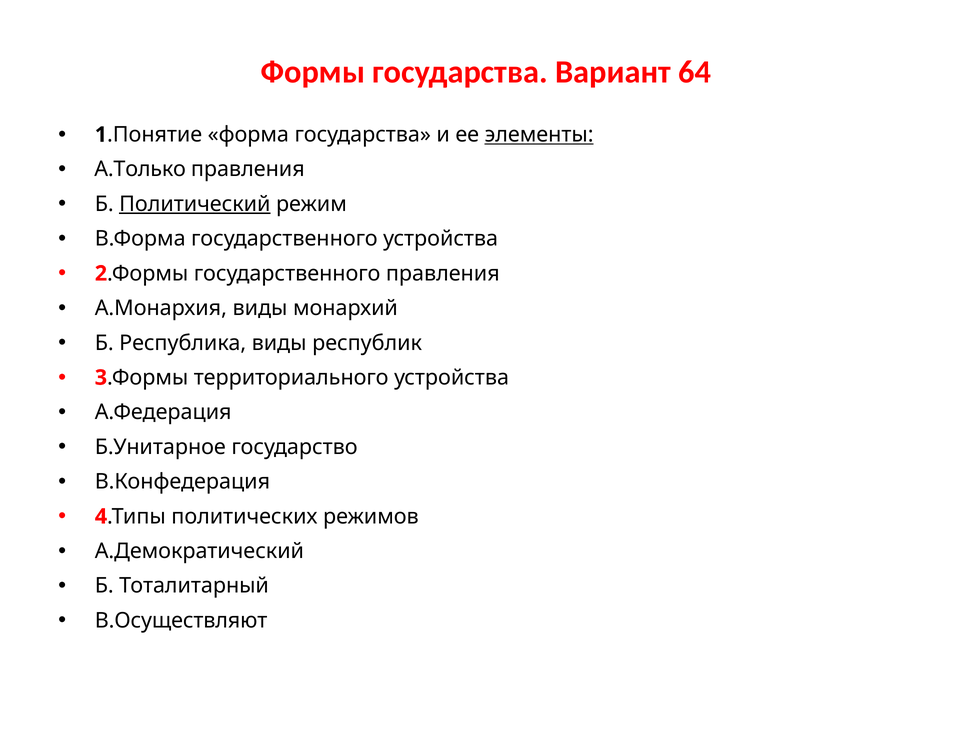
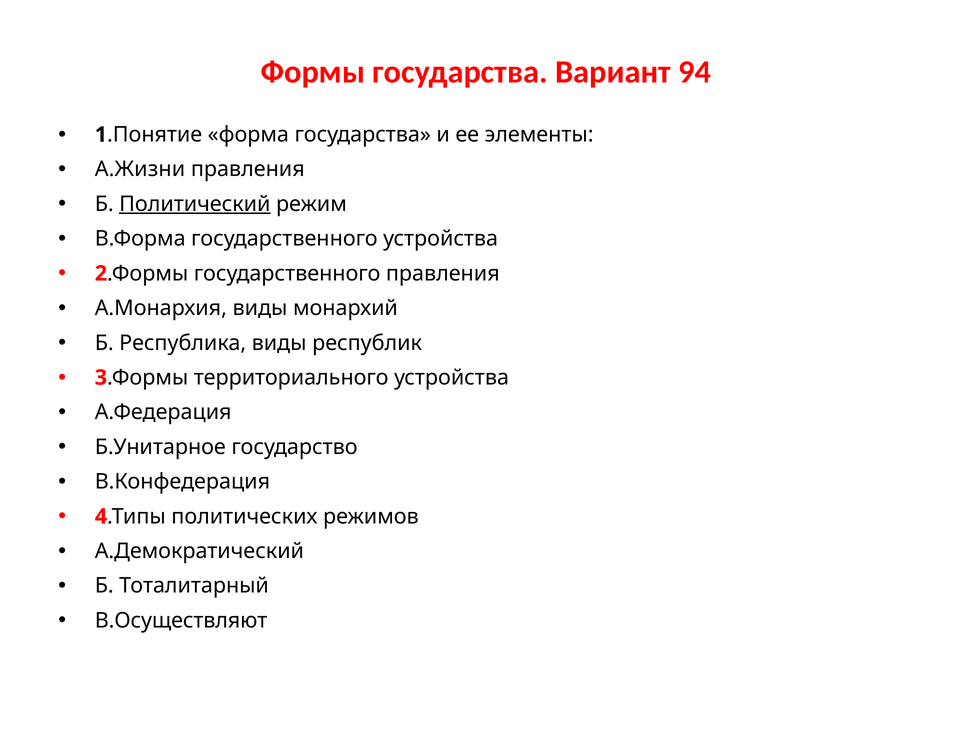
64: 64 -> 94
элементы underline: present -> none
А.Только: А.Только -> А.Жизни
